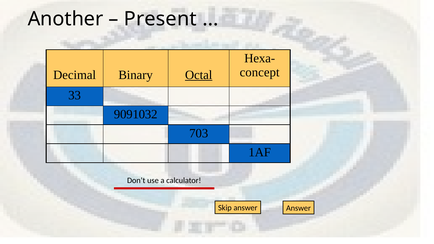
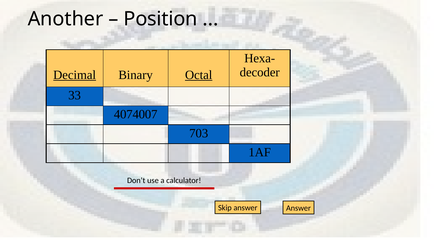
Present: Present -> Position
concept: concept -> decoder
Decimal underline: none -> present
9091032: 9091032 -> 4074007
